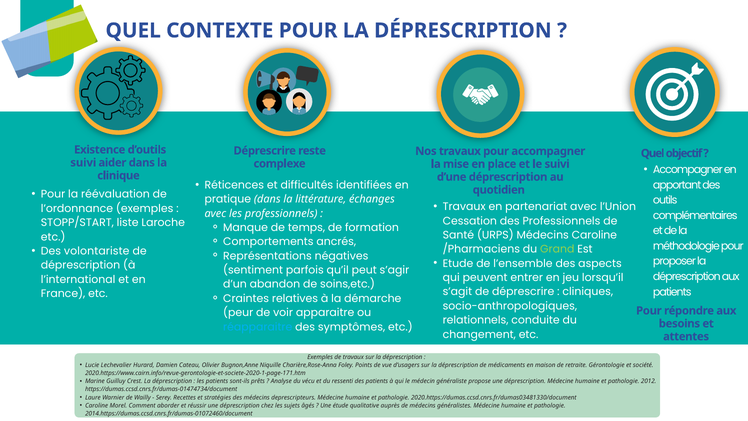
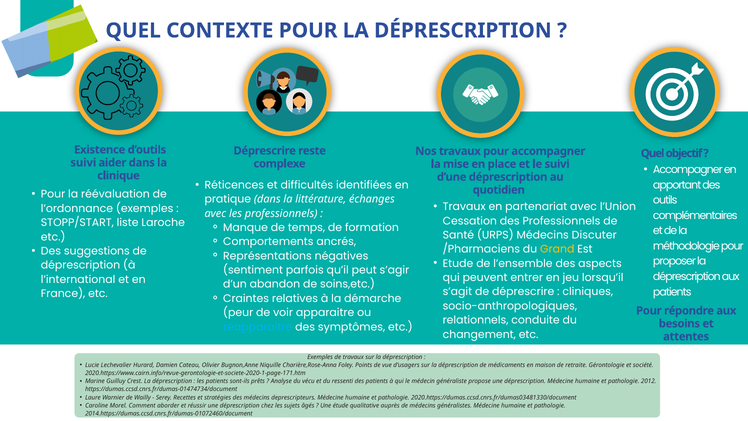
Médecins Caroline: Caroline -> Discuter
volontariste: volontariste -> suggestions
Grand colour: light green -> yellow
